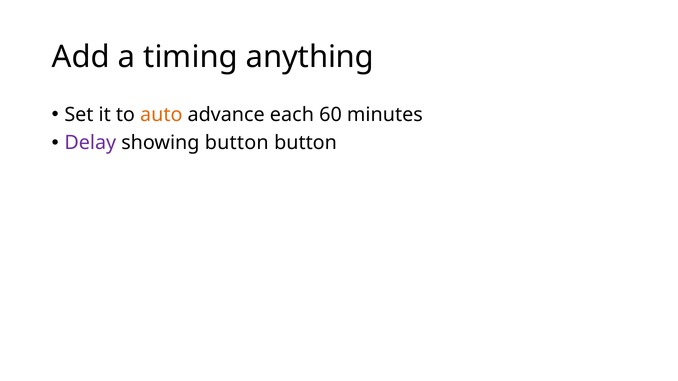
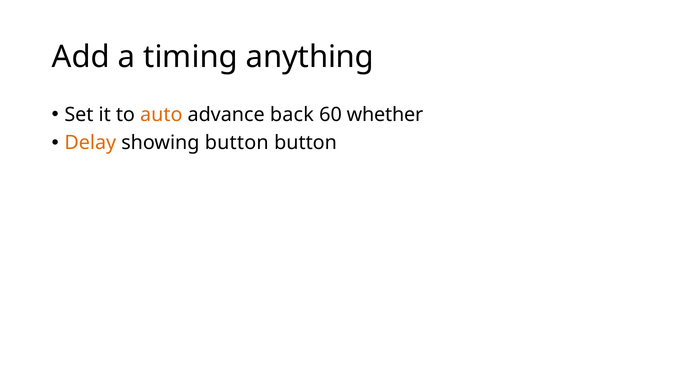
each: each -> back
minutes: minutes -> whether
Delay colour: purple -> orange
